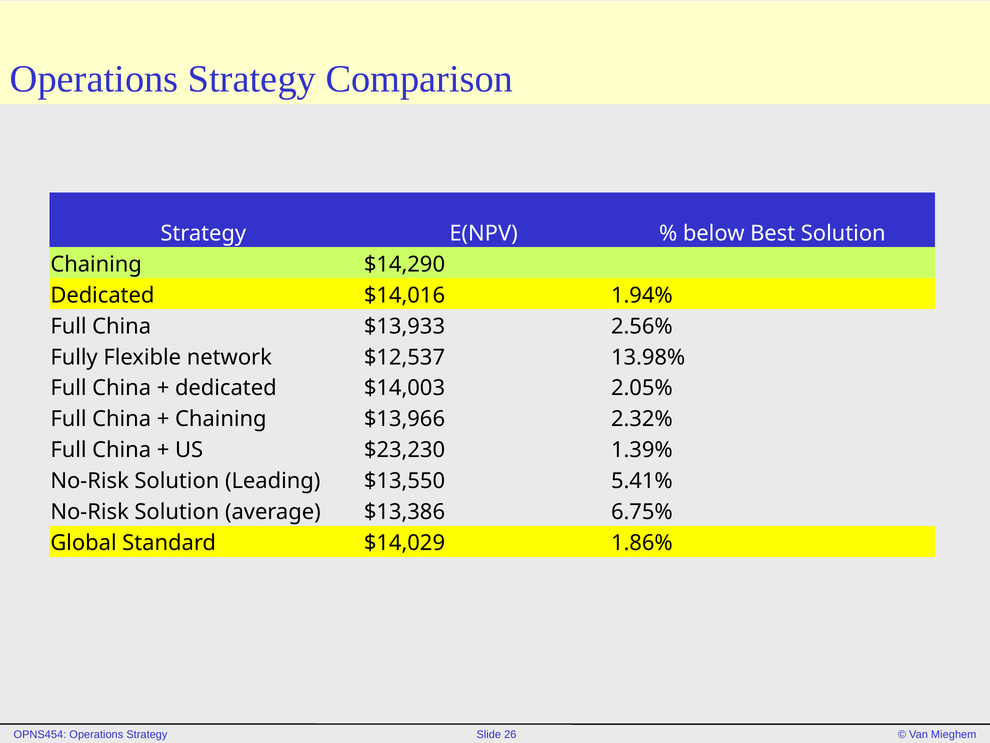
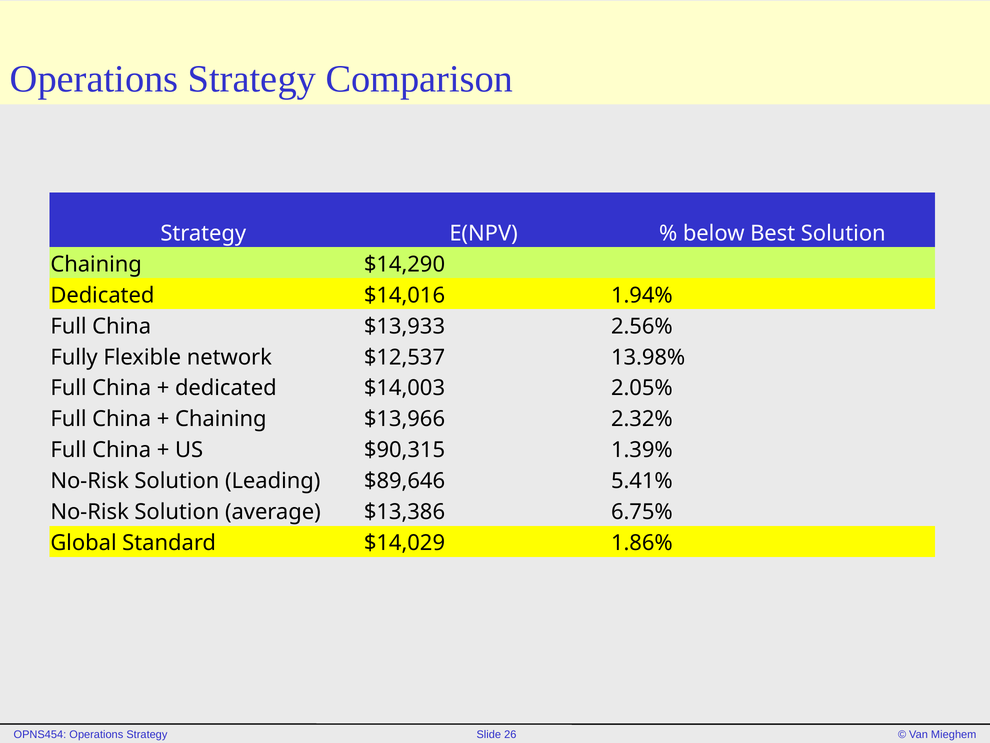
$23,230: $23,230 -> $90,315
$13,550: $13,550 -> $89,646
